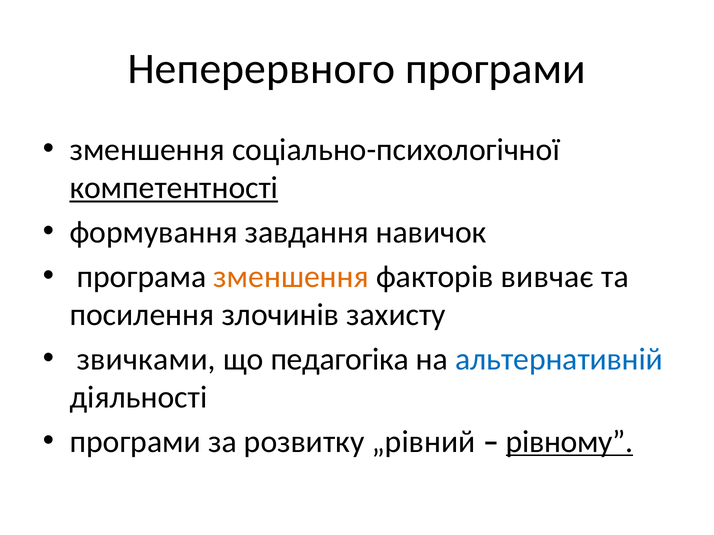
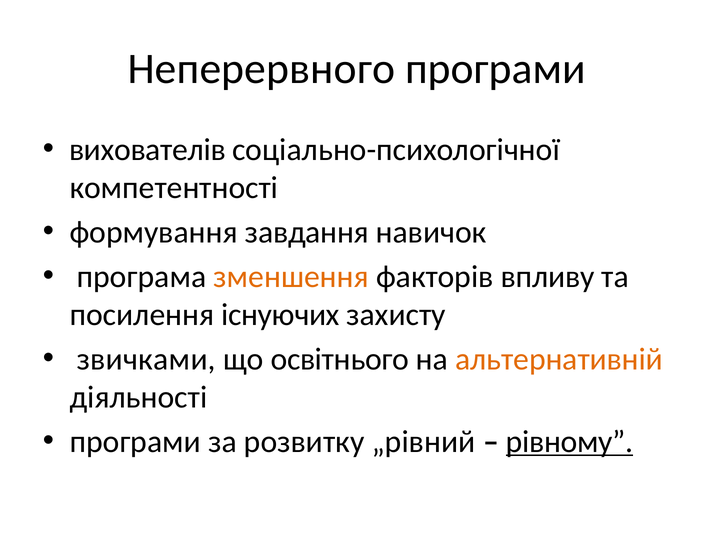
зменшення at (147, 150): зменшення -> вихователів
компетентності underline: present -> none
вивчає: вивчає -> впливу
злочинів: злочинів -> існуючих
педагогіка: педагогіка -> освітнього
альтернативній colour: blue -> orange
